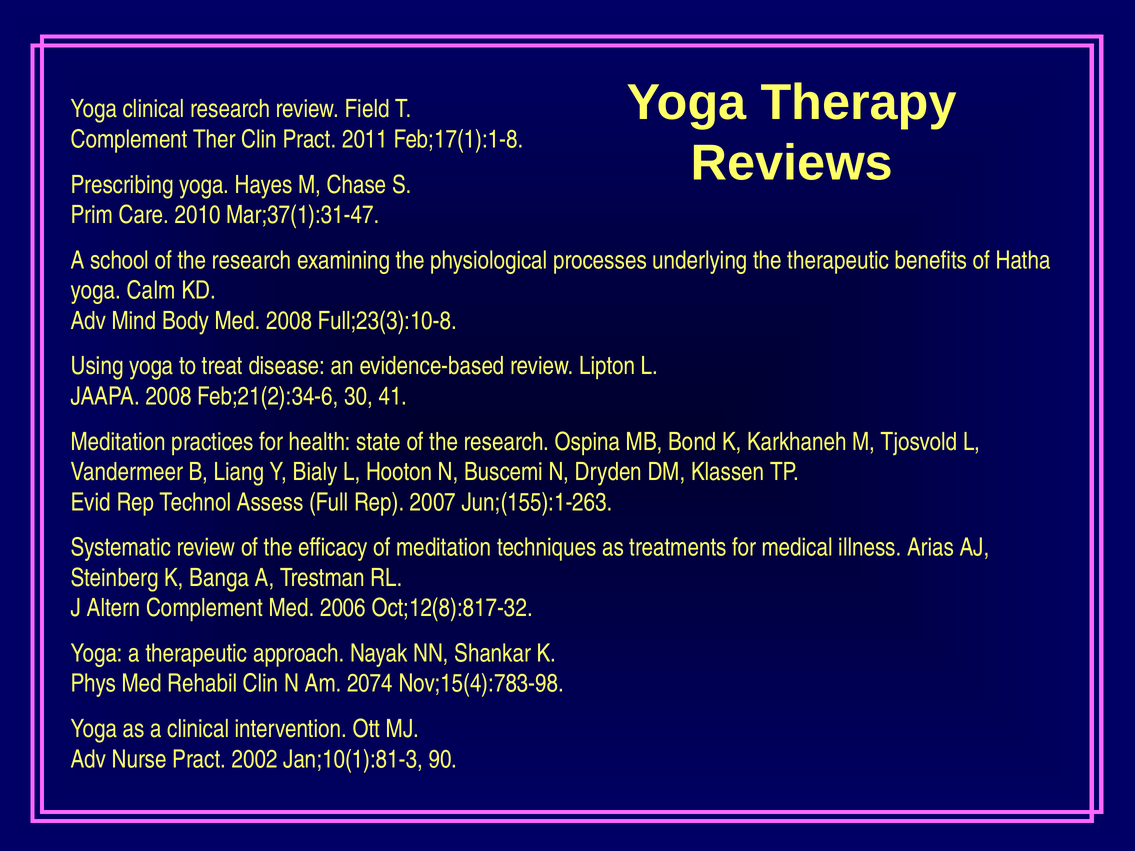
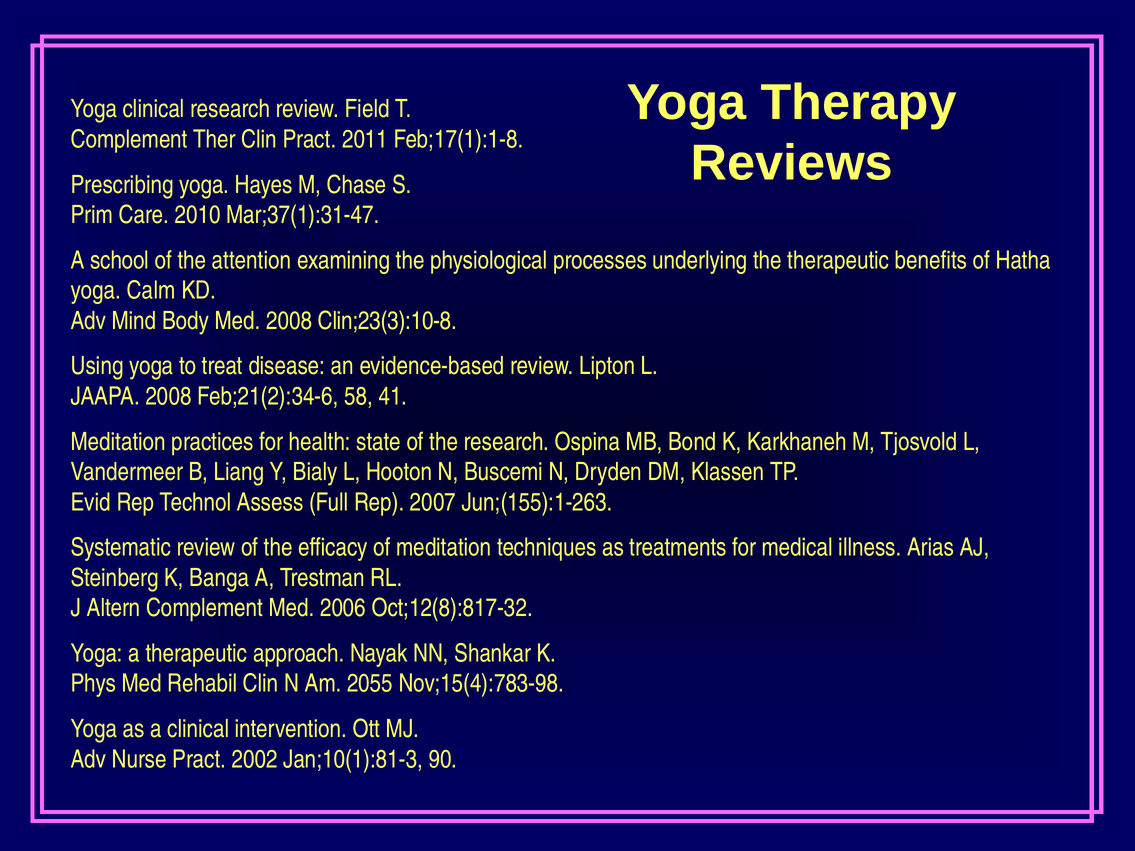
research at (252, 260): research -> attention
Full;23(3):10-8: Full;23(3):10-8 -> Clin;23(3):10-8
30: 30 -> 58
2074: 2074 -> 2055
